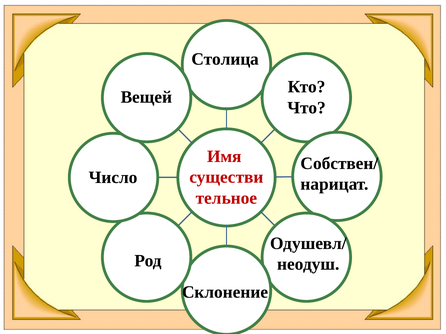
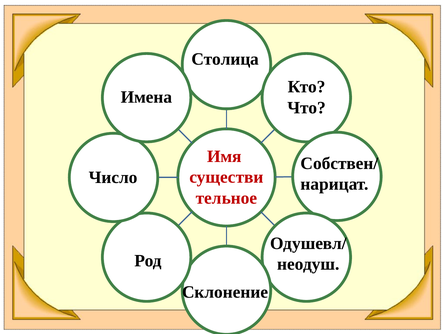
Вещей: Вещей -> Имена
